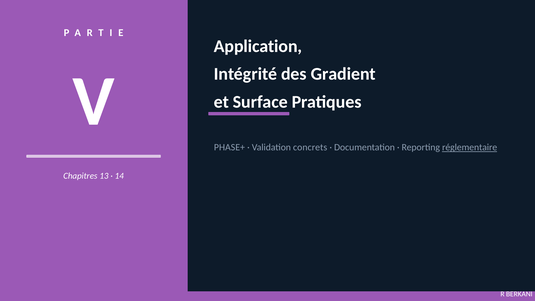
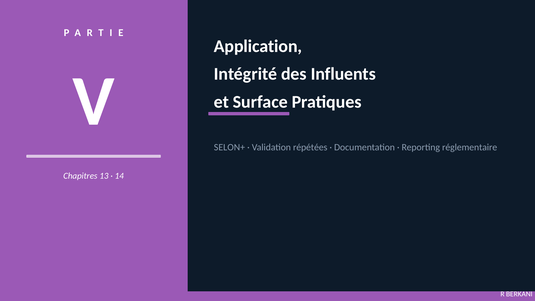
Gradient: Gradient -> Influents
PHASE+: PHASE+ -> SELON+
concrets: concrets -> répétées
réglementaire underline: present -> none
